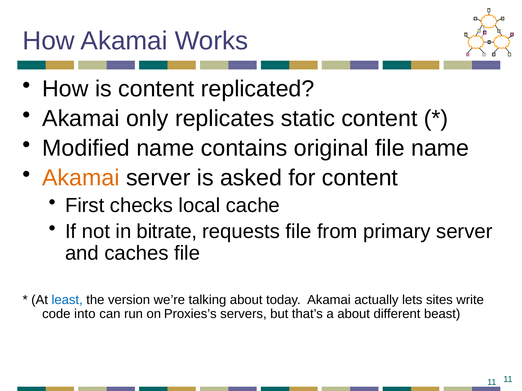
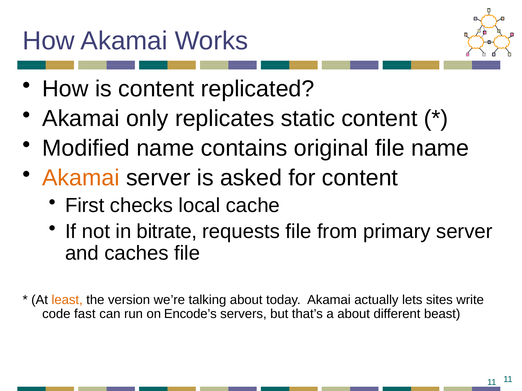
least colour: blue -> orange
into: into -> fast
Proxies’s: Proxies’s -> Encode’s
